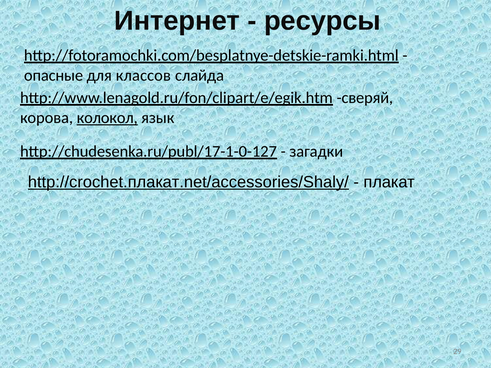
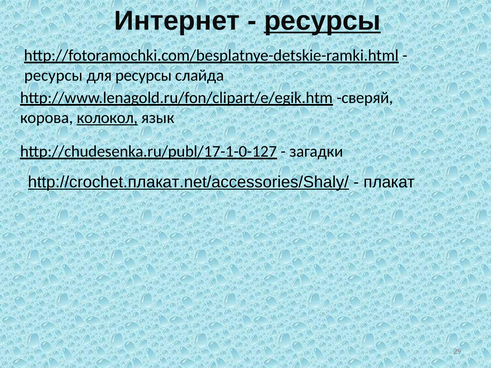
ресурсы at (322, 21) underline: none -> present
опасные at (54, 76): опасные -> ресурсы
для классов: классов -> ресурсы
